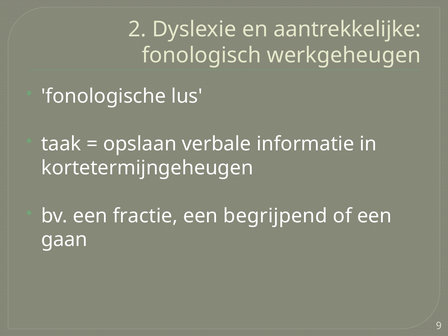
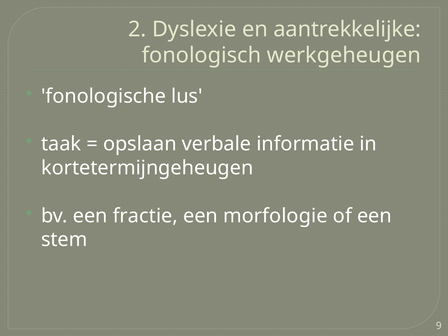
begrijpend: begrijpend -> morfologie
gaan: gaan -> stem
